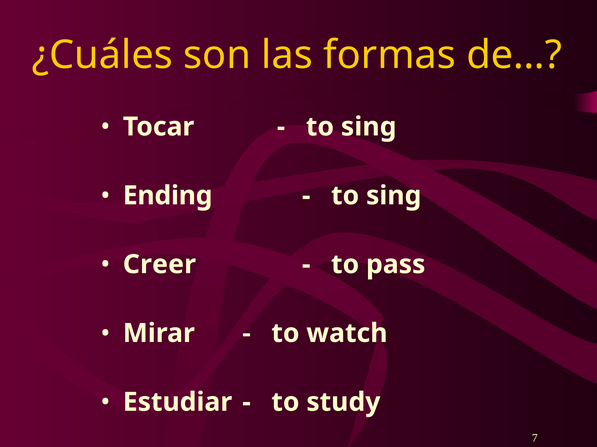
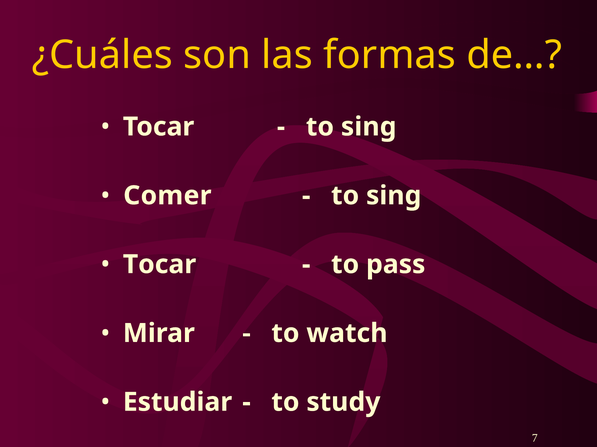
Ending: Ending -> Comer
Creer at (159, 265): Creer -> Tocar
